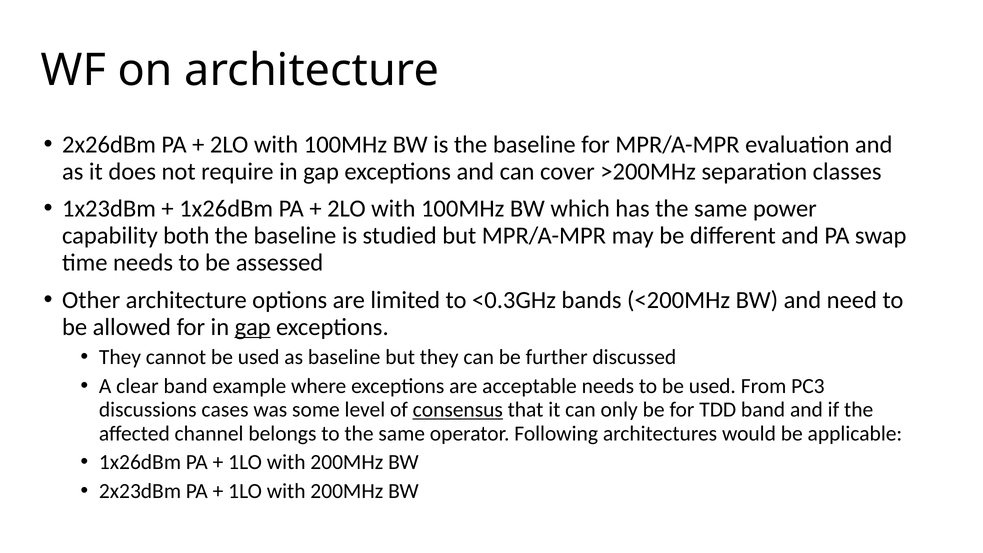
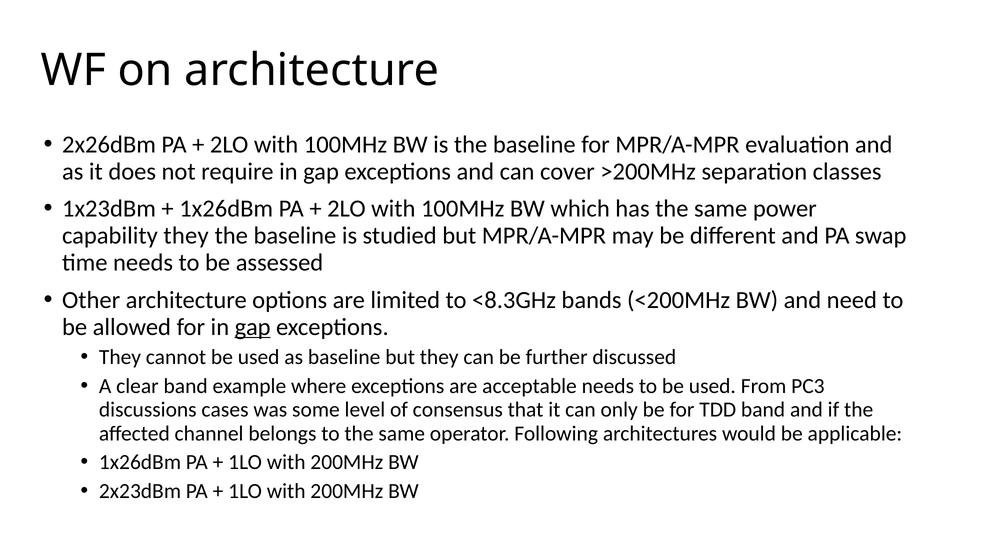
capability both: both -> they
<0.3GHz: <0.3GHz -> <8.3GHz
consensus underline: present -> none
